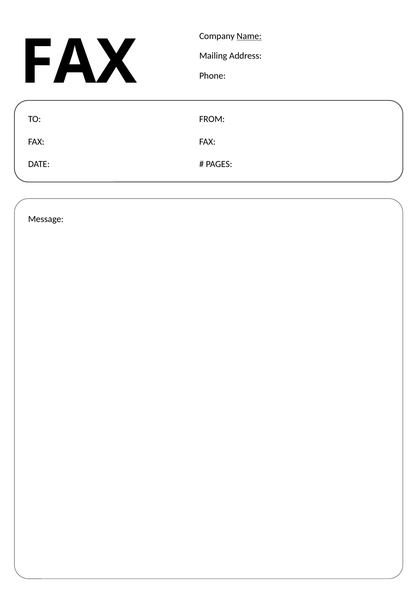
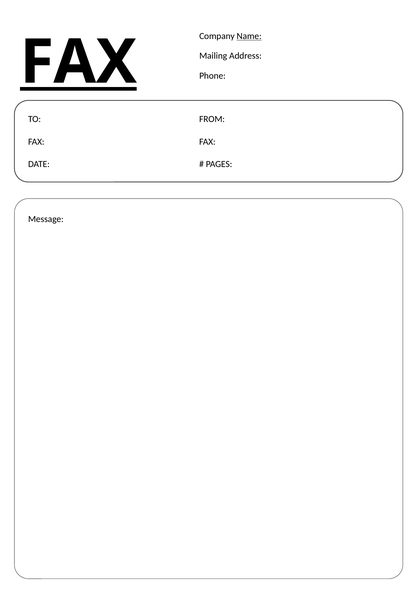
FAX at (78, 62) underline: none -> present
